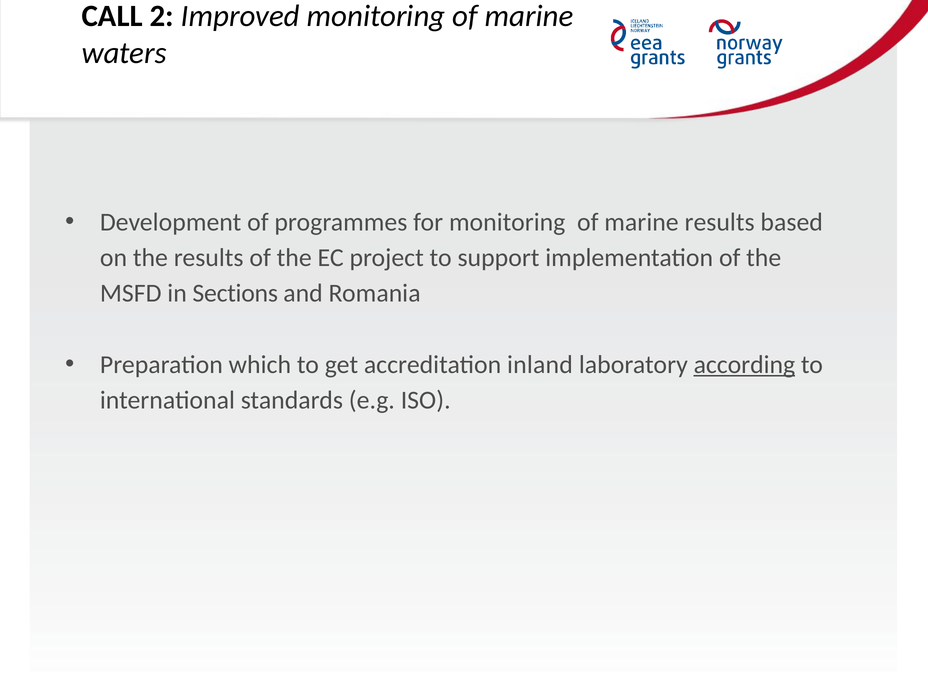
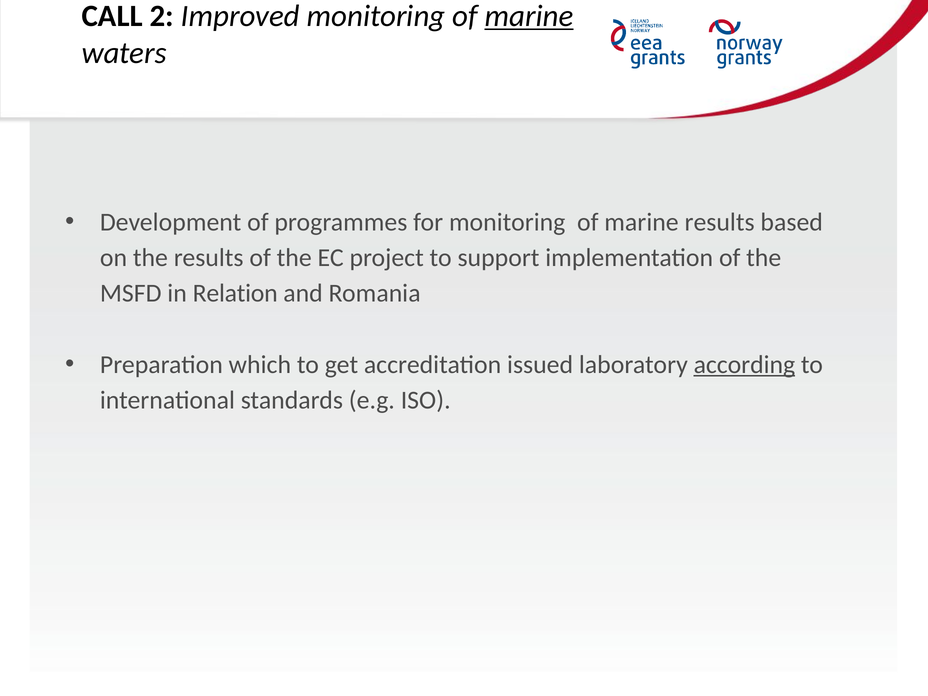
marine at (529, 16) underline: none -> present
Sections: Sections -> Relation
inland: inland -> issued
